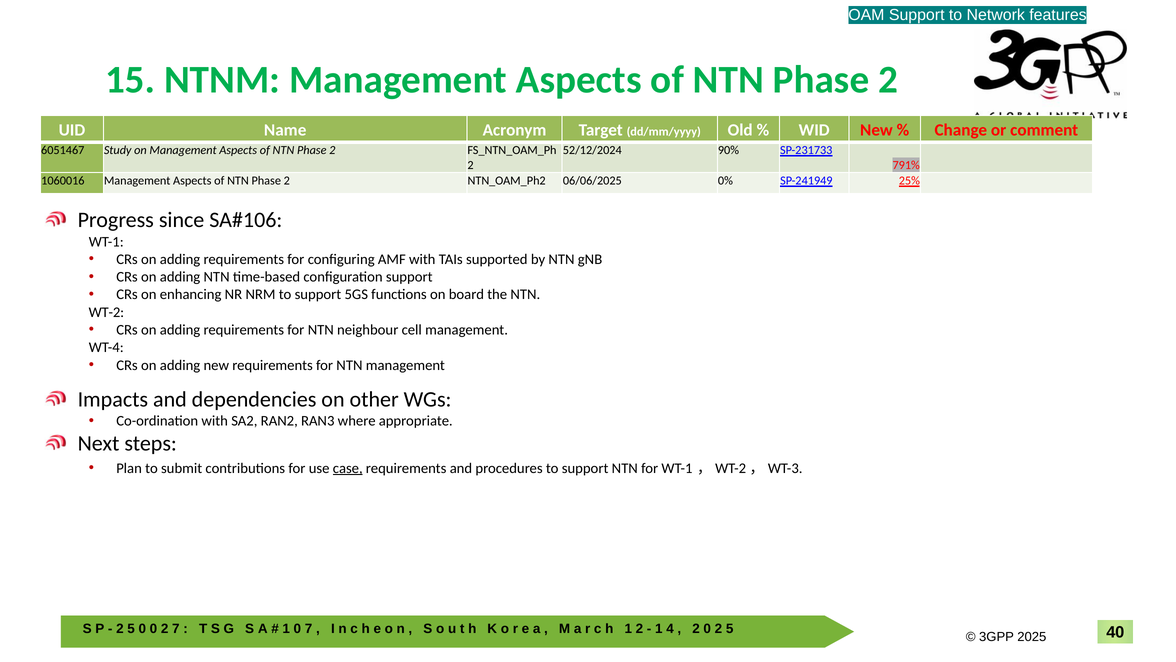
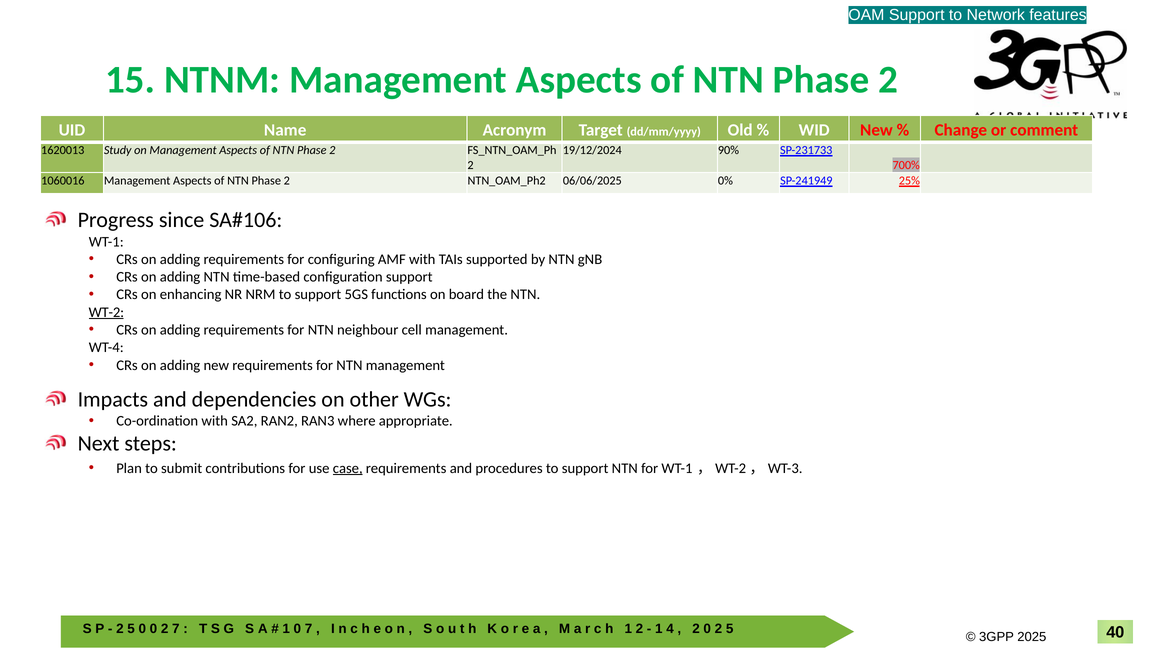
6051467: 6051467 -> 1620013
52/12/2024: 52/12/2024 -> 19/12/2024
791%: 791% -> 700%
WT-2 underline: none -> present
